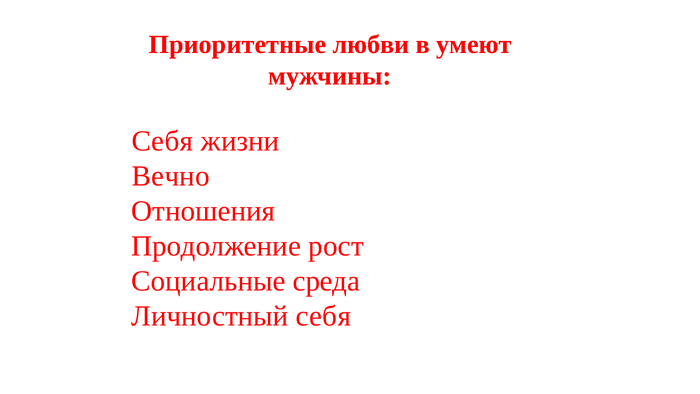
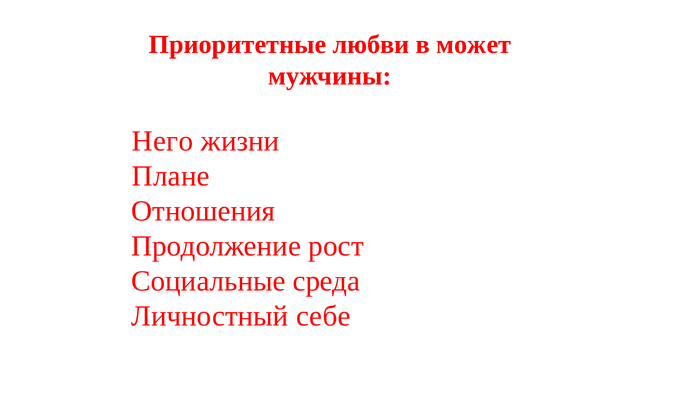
умеют: умеют -> может
Себя at (162, 141): Себя -> Него
Вечно: Вечно -> Плане
Личностный себя: себя -> себе
